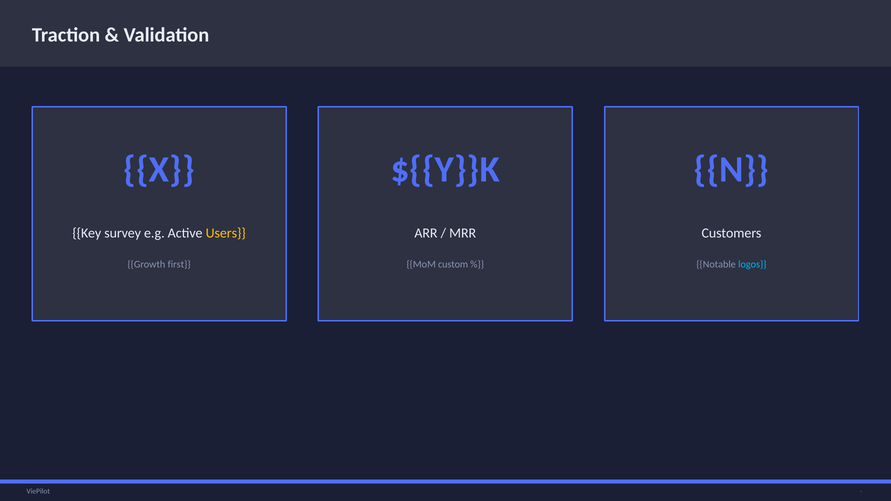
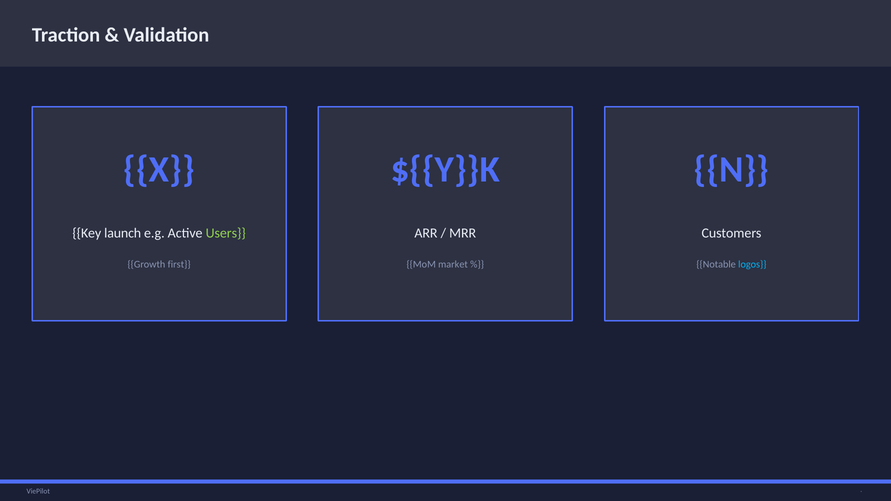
survey: survey -> launch
Users colour: yellow -> light green
custom: custom -> market
